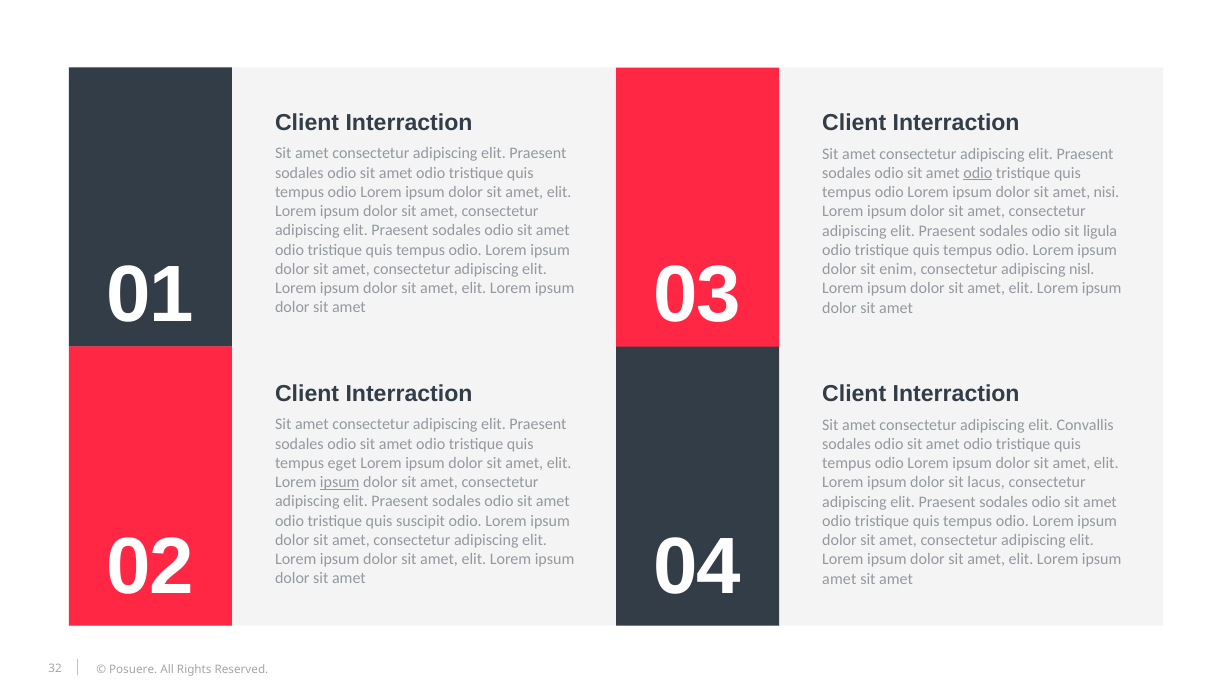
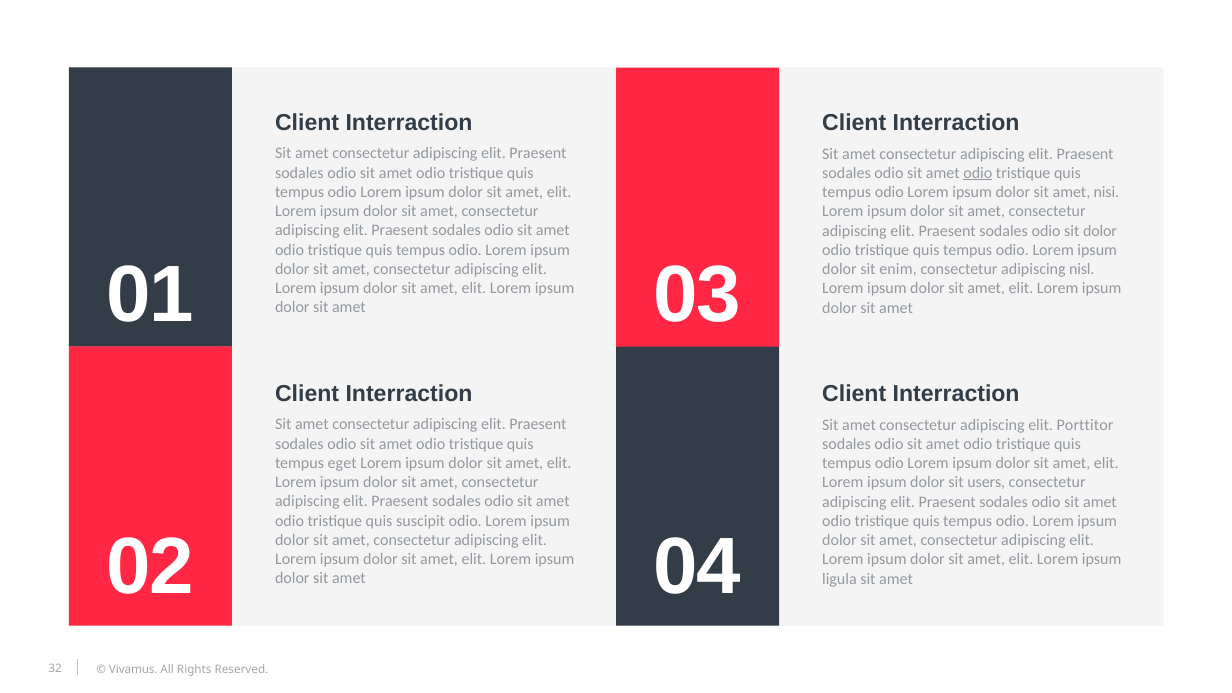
sit ligula: ligula -> dolor
Convallis: Convallis -> Porttitor
ipsum at (340, 482) underline: present -> none
lacus: lacus -> users
amet at (839, 579): amet -> ligula
Posuere: Posuere -> Vivamus
